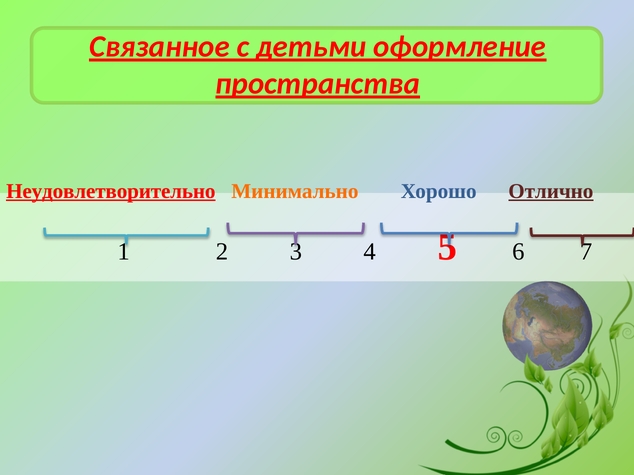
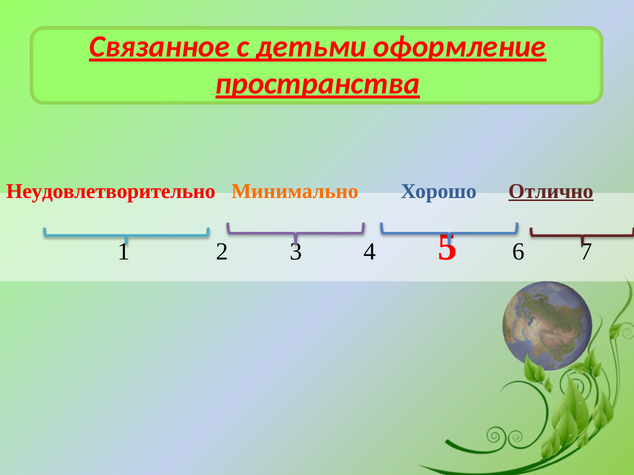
Неудовлетворительно underline: present -> none
